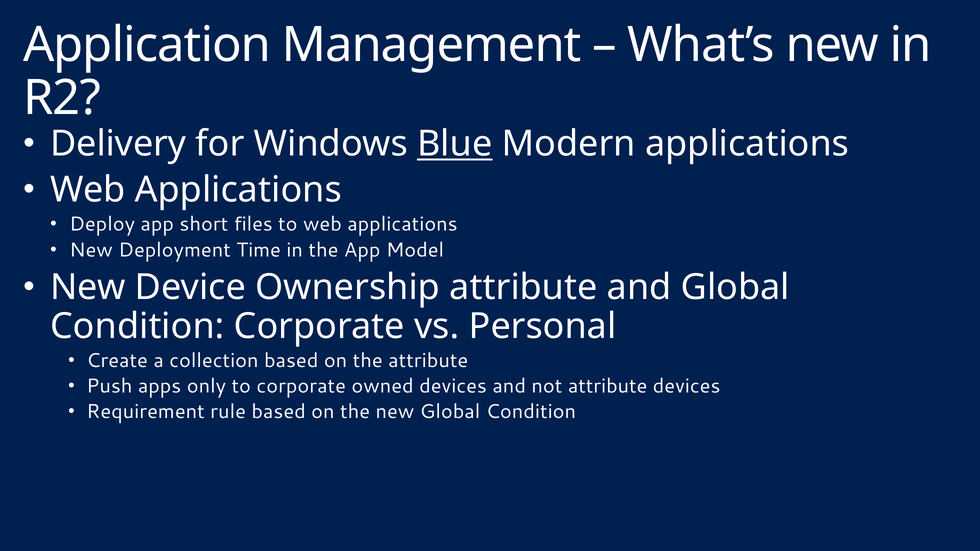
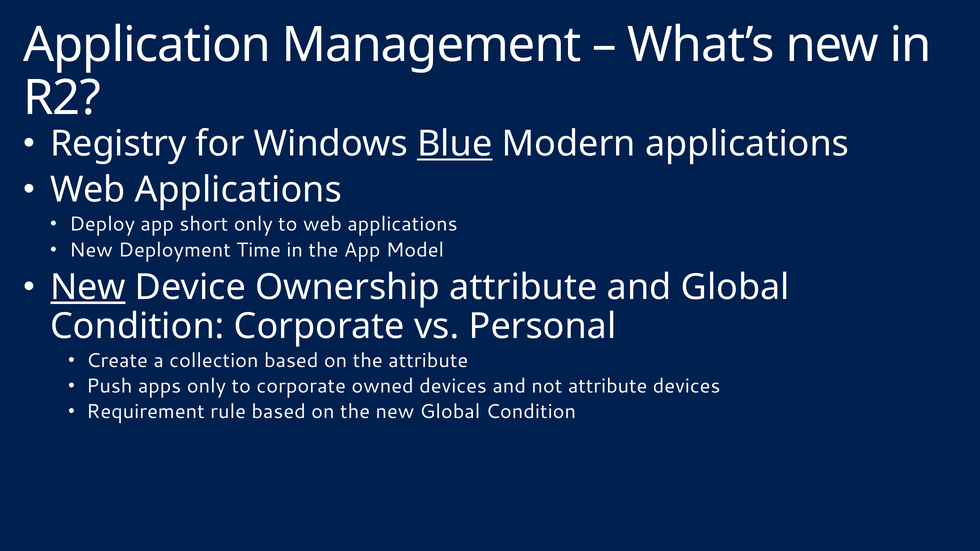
Delivery: Delivery -> Registry
short files: files -> only
New at (88, 287) underline: none -> present
